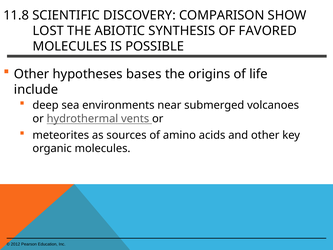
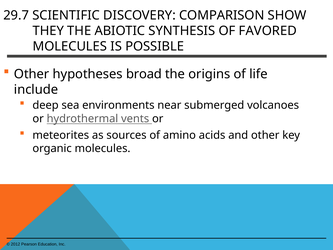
11.8: 11.8 -> 29.7
LOST: LOST -> THEY
bases: bases -> broad
